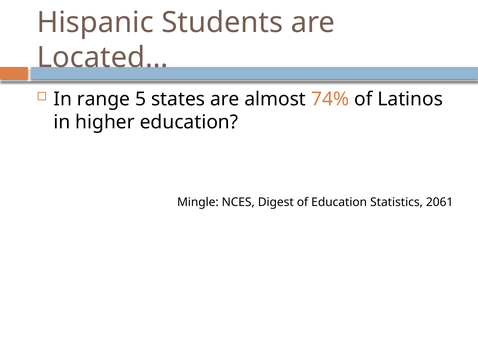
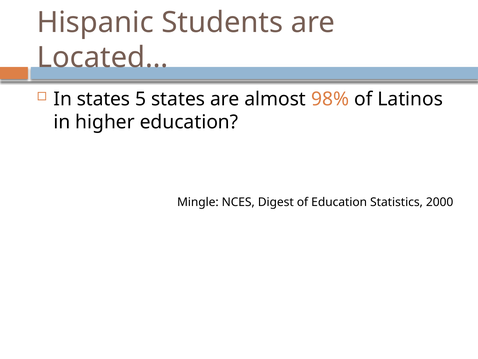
In range: range -> states
74%: 74% -> 98%
2061: 2061 -> 2000
